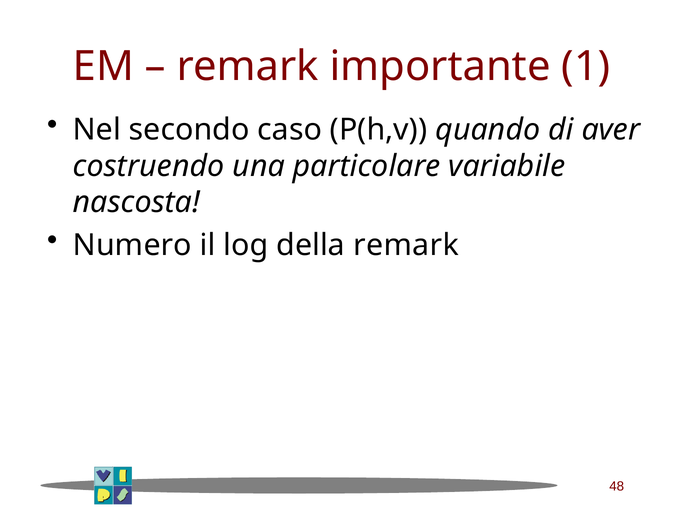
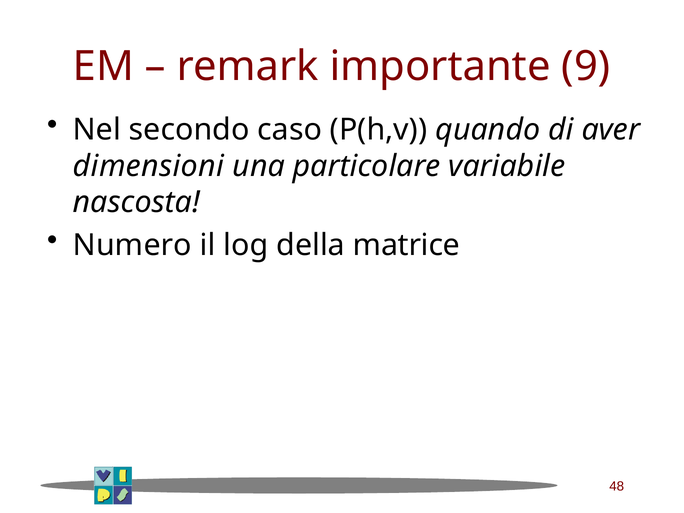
1: 1 -> 9
costruendo: costruendo -> dimensioni
della remark: remark -> matrice
